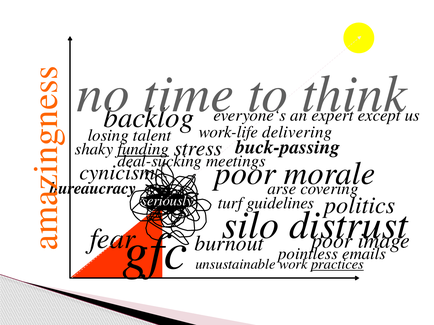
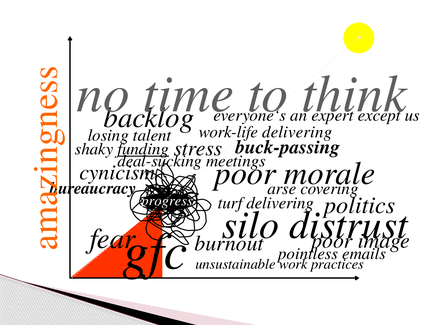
seriously: seriously -> progress
turf guidelines: guidelines -> delivering
practices underline: present -> none
